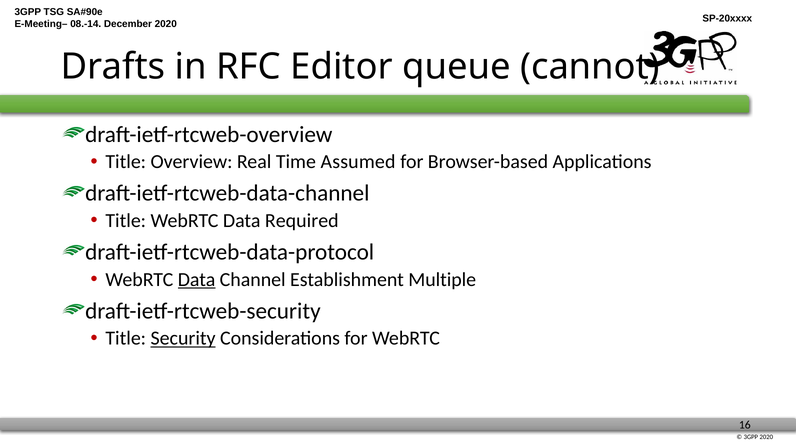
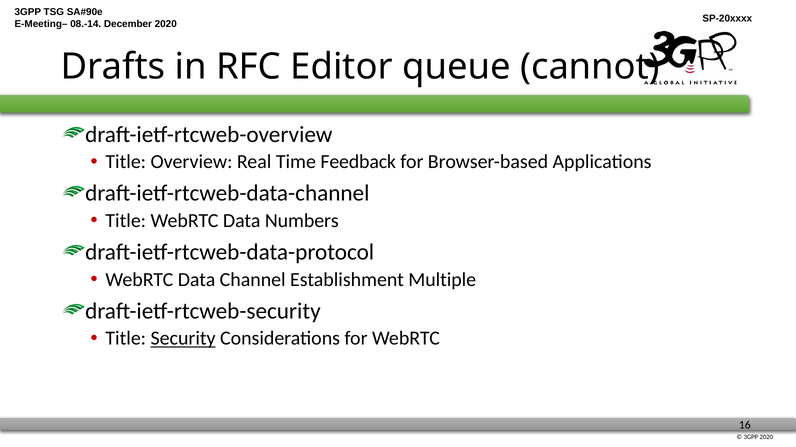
Assumed: Assumed -> Feedback
Required: Required -> Numbers
Data at (197, 280) underline: present -> none
